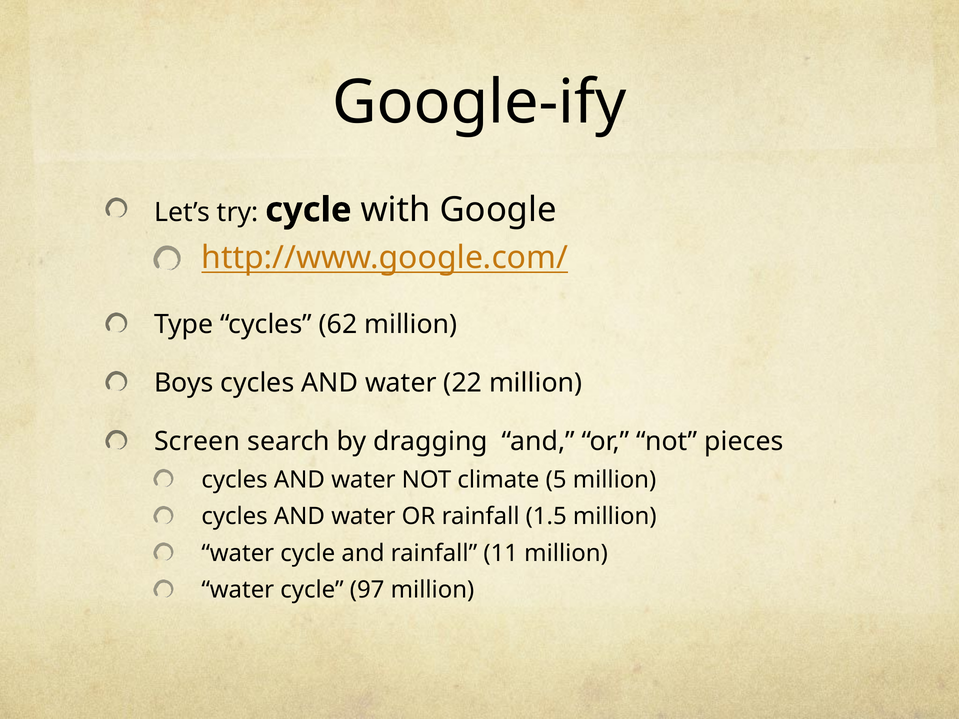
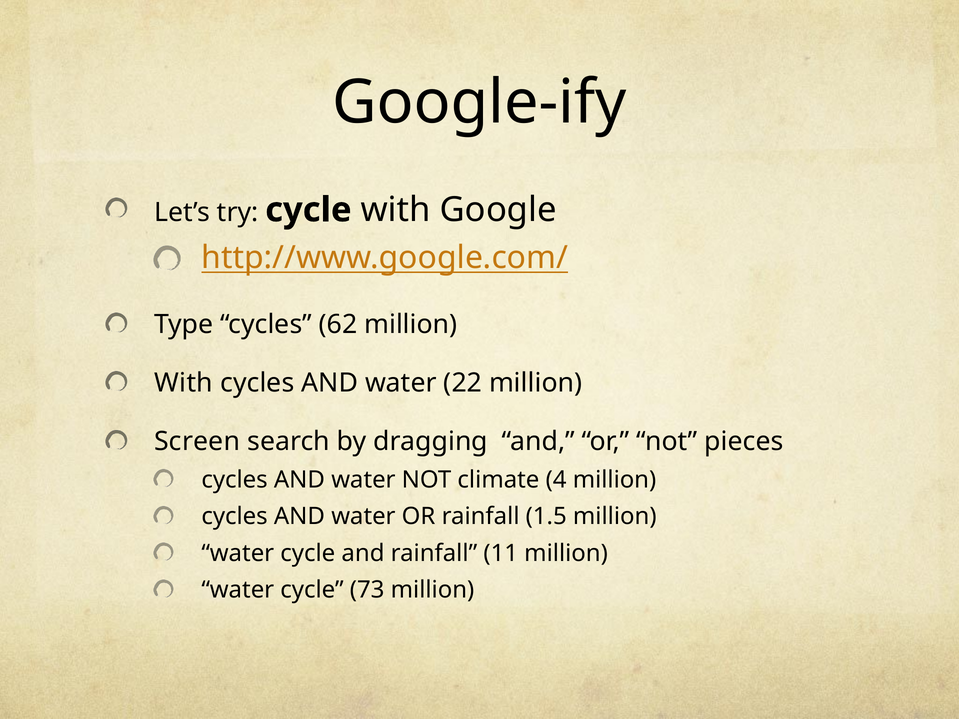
Boys at (184, 383): Boys -> With
5: 5 -> 4
97: 97 -> 73
